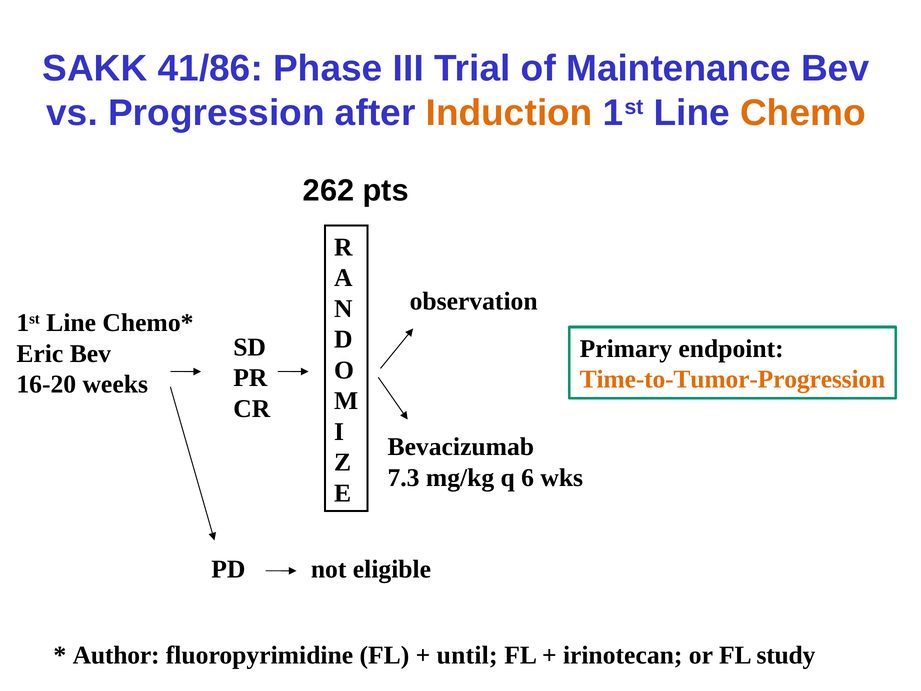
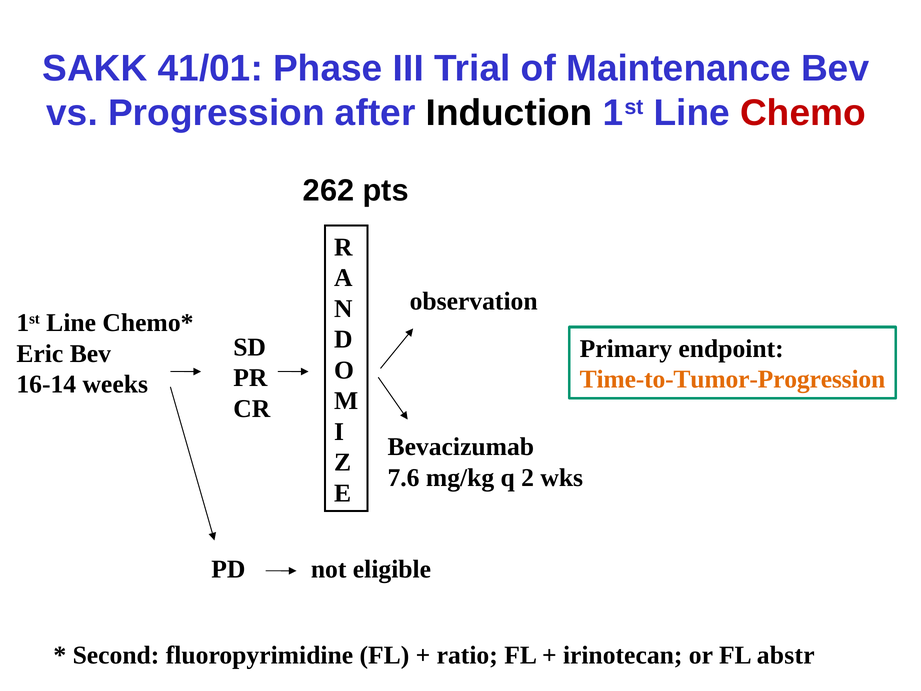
41/86: 41/86 -> 41/01
Induction colour: orange -> black
Chemo colour: orange -> red
16-20: 16-20 -> 16-14
7.3: 7.3 -> 7.6
6: 6 -> 2
Author: Author -> Second
until: until -> ratio
study: study -> abstr
